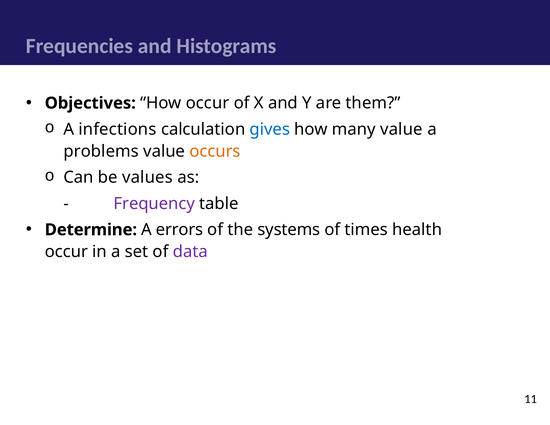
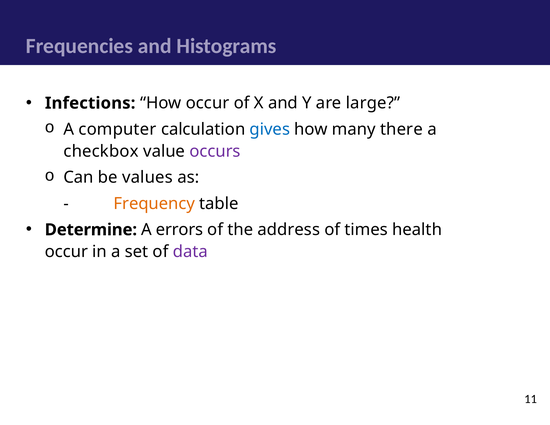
Objectives: Objectives -> Infections
them: them -> large
infections: infections -> computer
many value: value -> there
problems: problems -> checkbox
occurs colour: orange -> purple
Frequency colour: purple -> orange
systems: systems -> address
